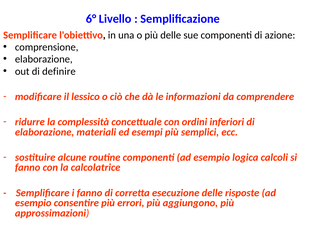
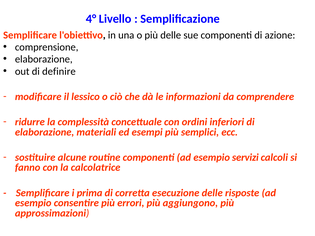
6°: 6° -> 4°
logica: logica -> servizi
i fanno: fanno -> prima
